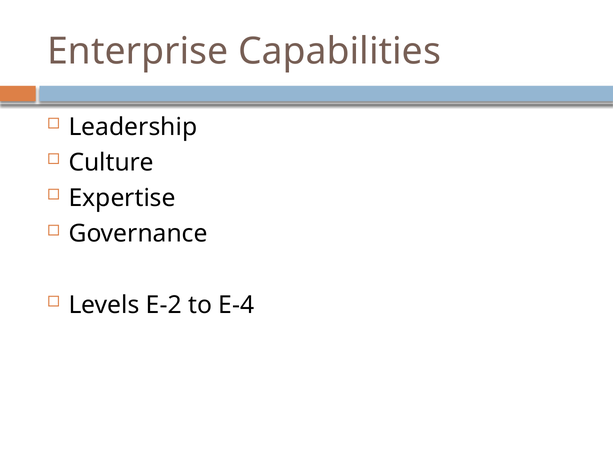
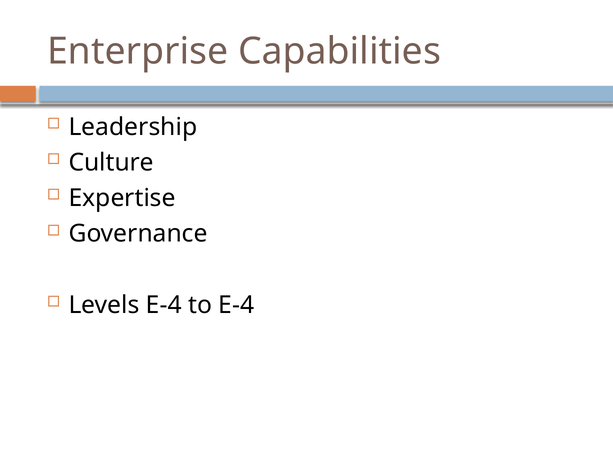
Levels E-2: E-2 -> E-4
